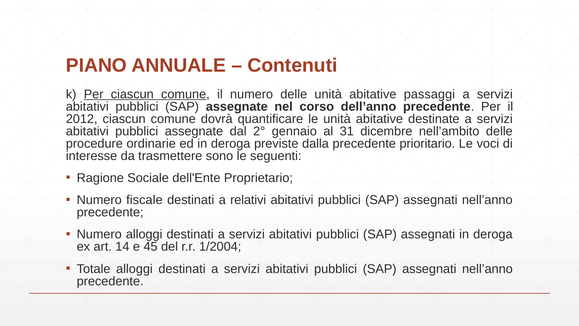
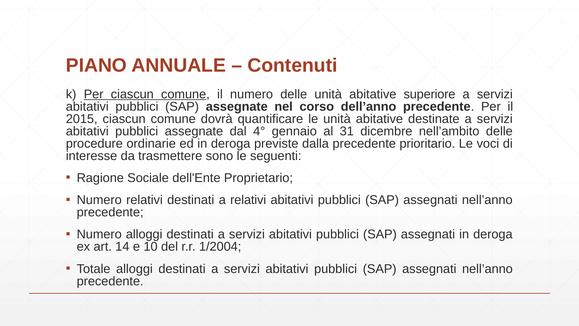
passaggi: passaggi -> superiore
2012: 2012 -> 2015
2°: 2° -> 4°
Numero fiscale: fiscale -> relativi
45: 45 -> 10
